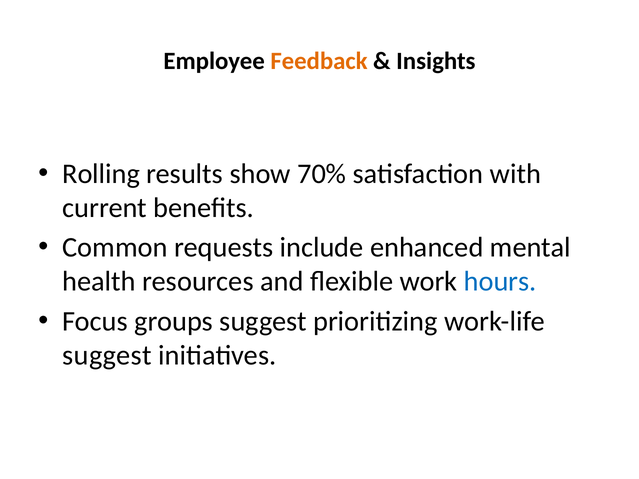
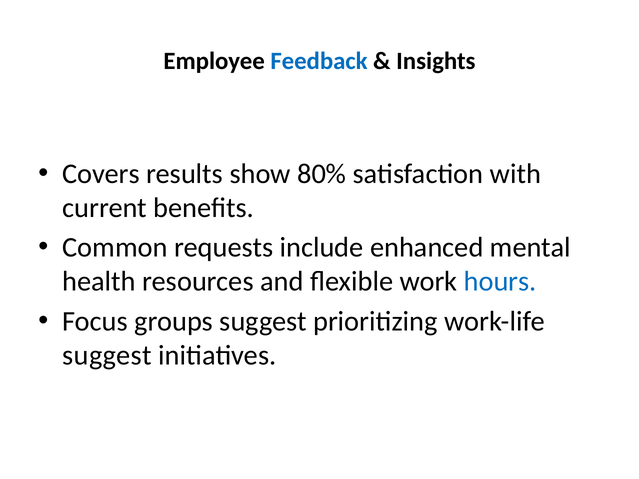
Feedback colour: orange -> blue
Rolling: Rolling -> Covers
70%: 70% -> 80%
